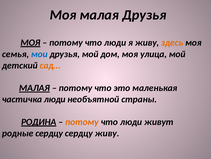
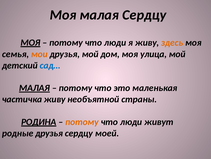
малая Друзья: Друзья -> Сердцу
мои colour: blue -> orange
сад… colour: orange -> blue
частичка люди: люди -> живу
родные сердцу: сердцу -> друзья
сердцу живу: живу -> моей
